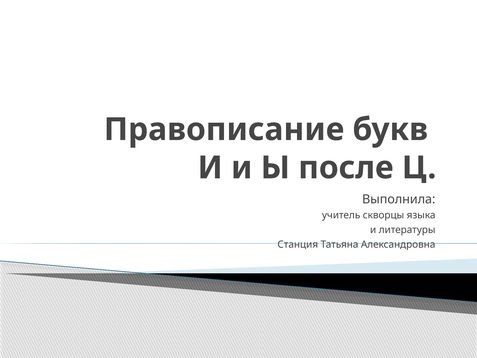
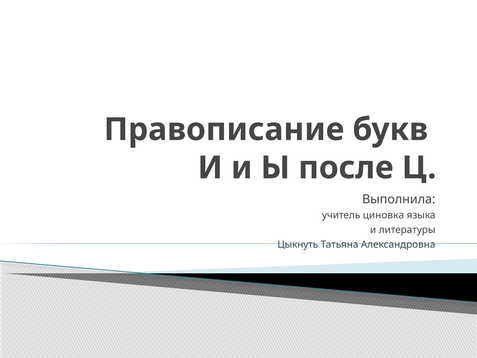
скворцы: скворцы -> циновка
Станция: Станция -> Цыкнуть
